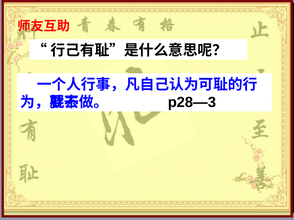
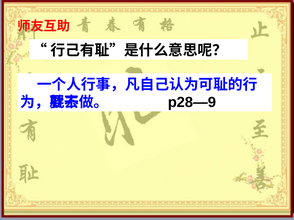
p28—3: p28—3 -> p28—9
